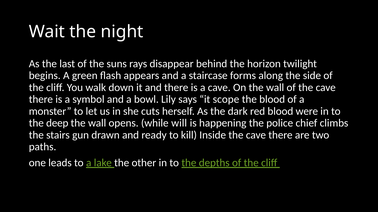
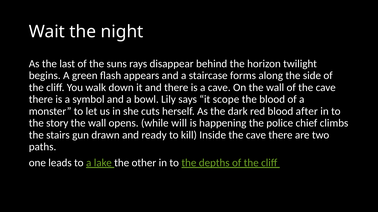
were: were -> after
deep: deep -> story
